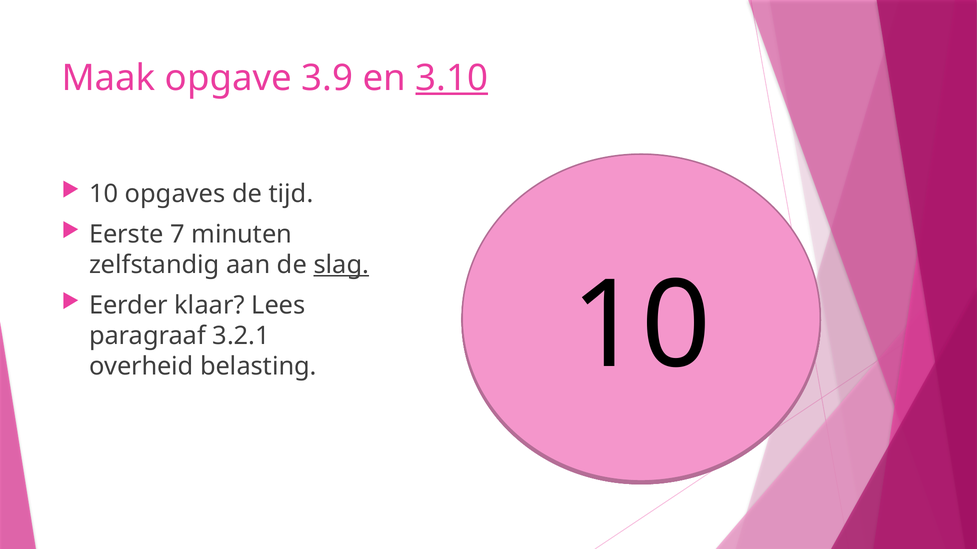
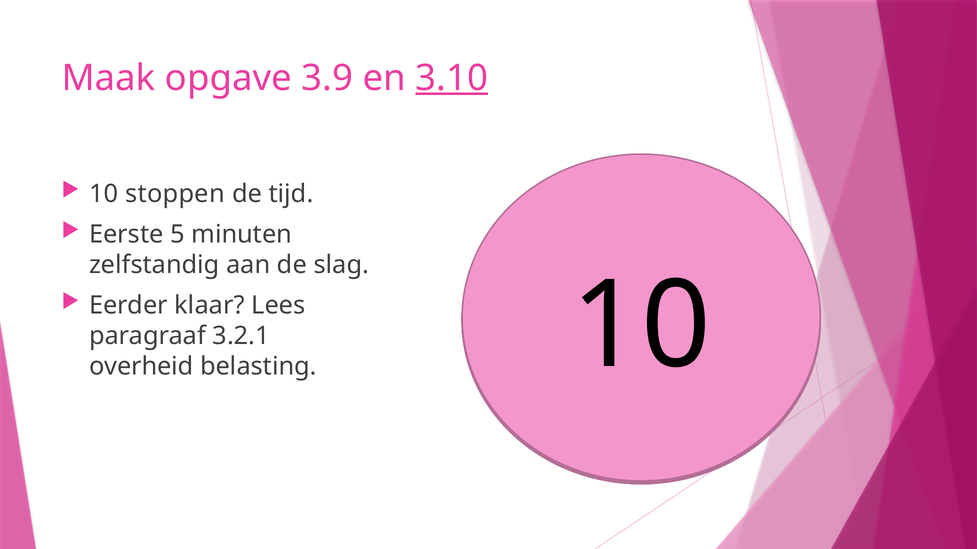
opgaves: opgaves -> stoppen
7: 7 -> 5
slag underline: present -> none
